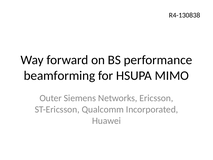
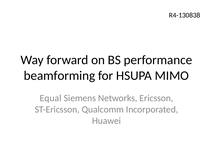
Outer: Outer -> Equal
